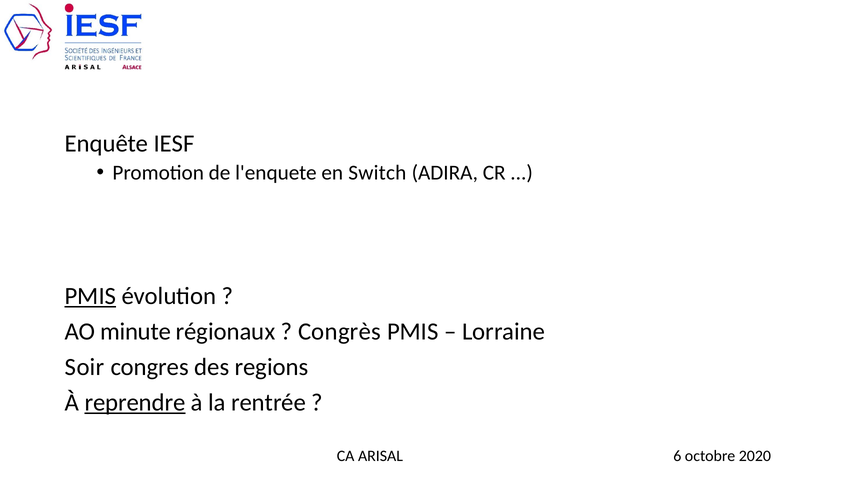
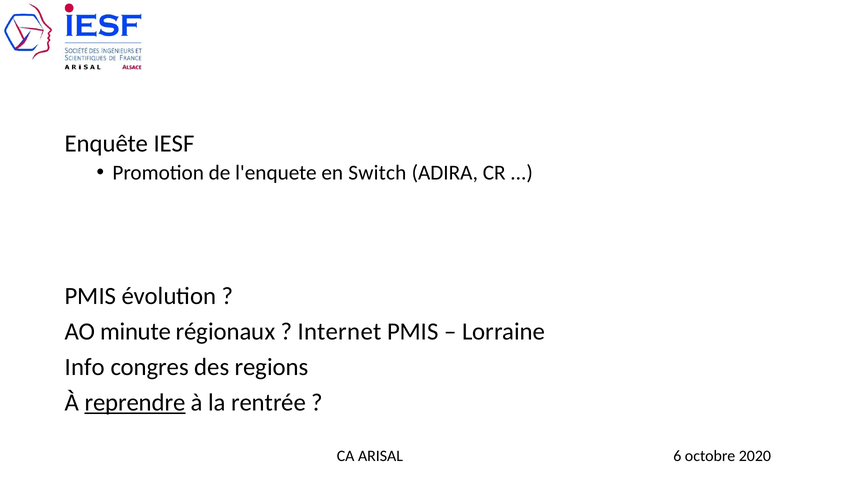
PMIS at (90, 296) underline: present -> none
Congrès: Congrès -> Internet
Soir: Soir -> Info
